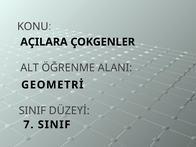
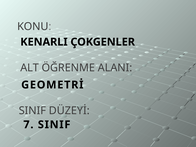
AÇILARA: AÇILARA -> KENARLI
